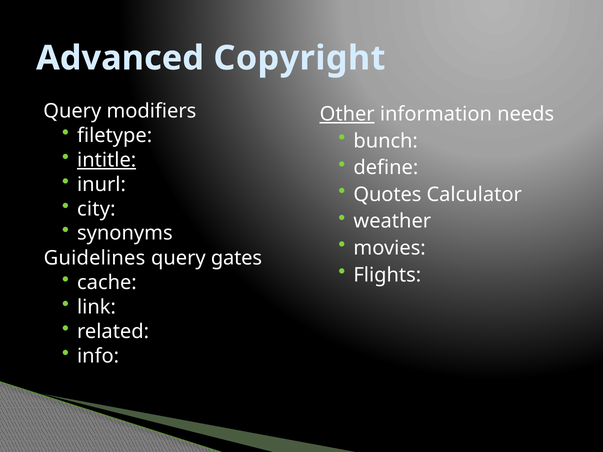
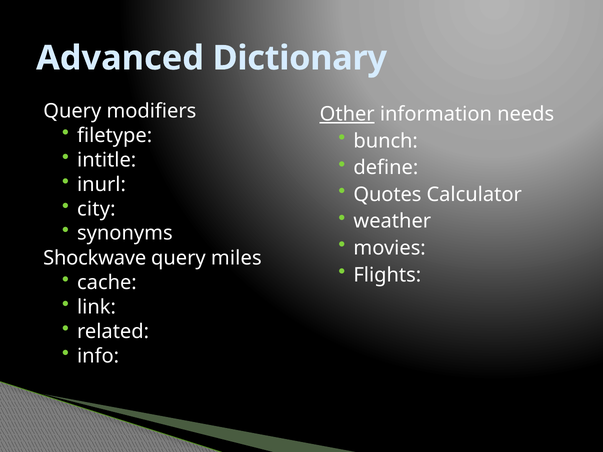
Copyright: Copyright -> Dictionary
intitle underline: present -> none
Guidelines: Guidelines -> Shockwave
gates: gates -> miles
